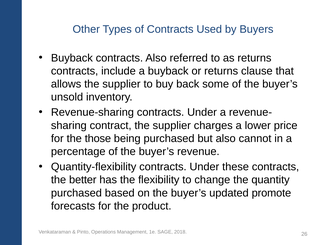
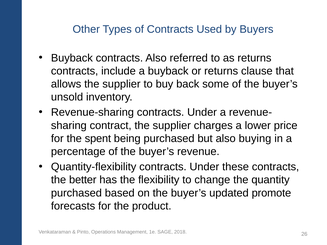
those: those -> spent
cannot: cannot -> buying
